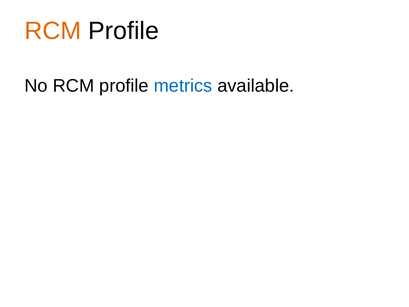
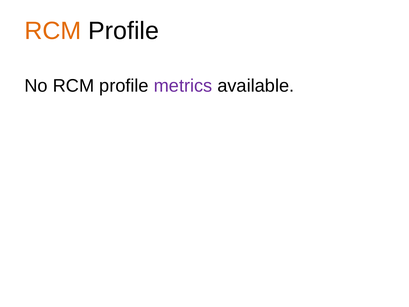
metrics colour: blue -> purple
